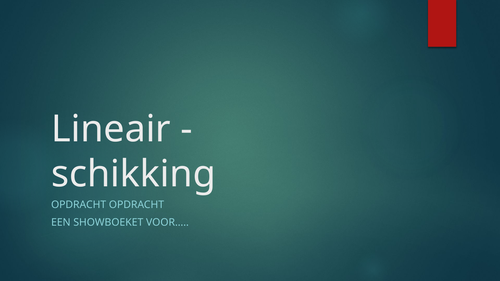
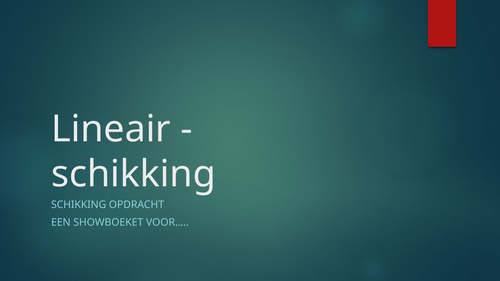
OPDRACHT at (79, 205): OPDRACHT -> SCHIKKING
